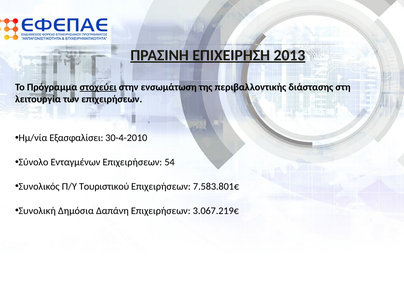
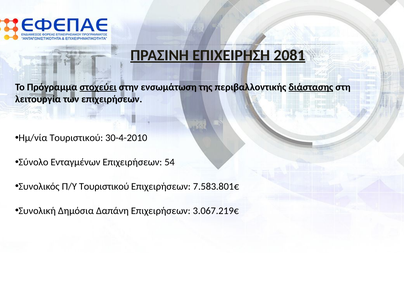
2013: 2013 -> 2081
διάστασης underline: none -> present
Ημ/νία Εξασφαλίσει: Εξασφαλίσει -> Τουριστικού
